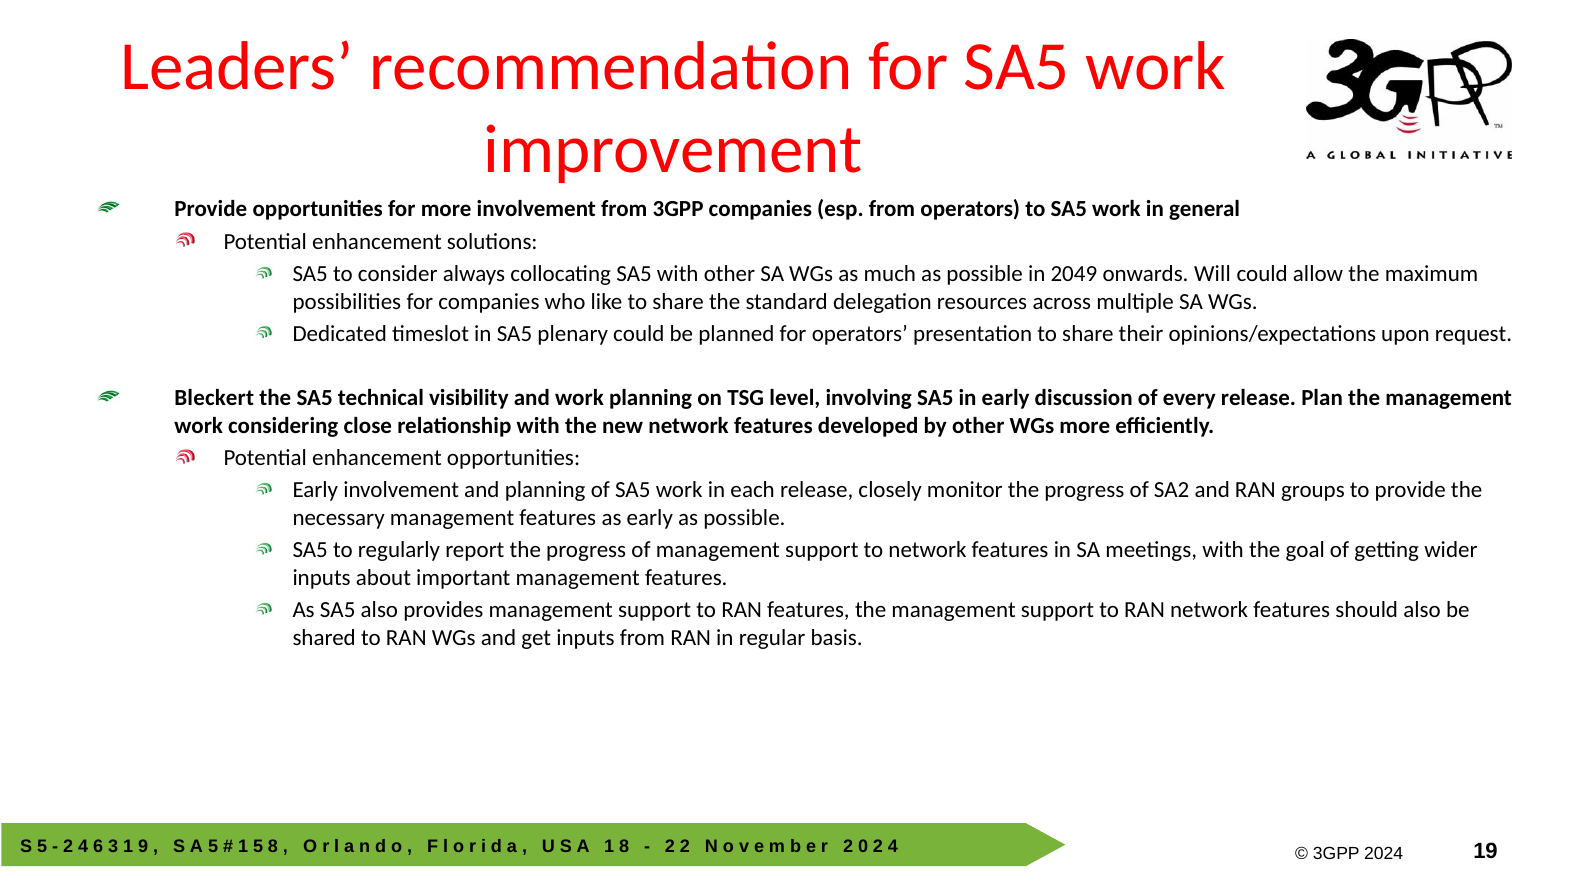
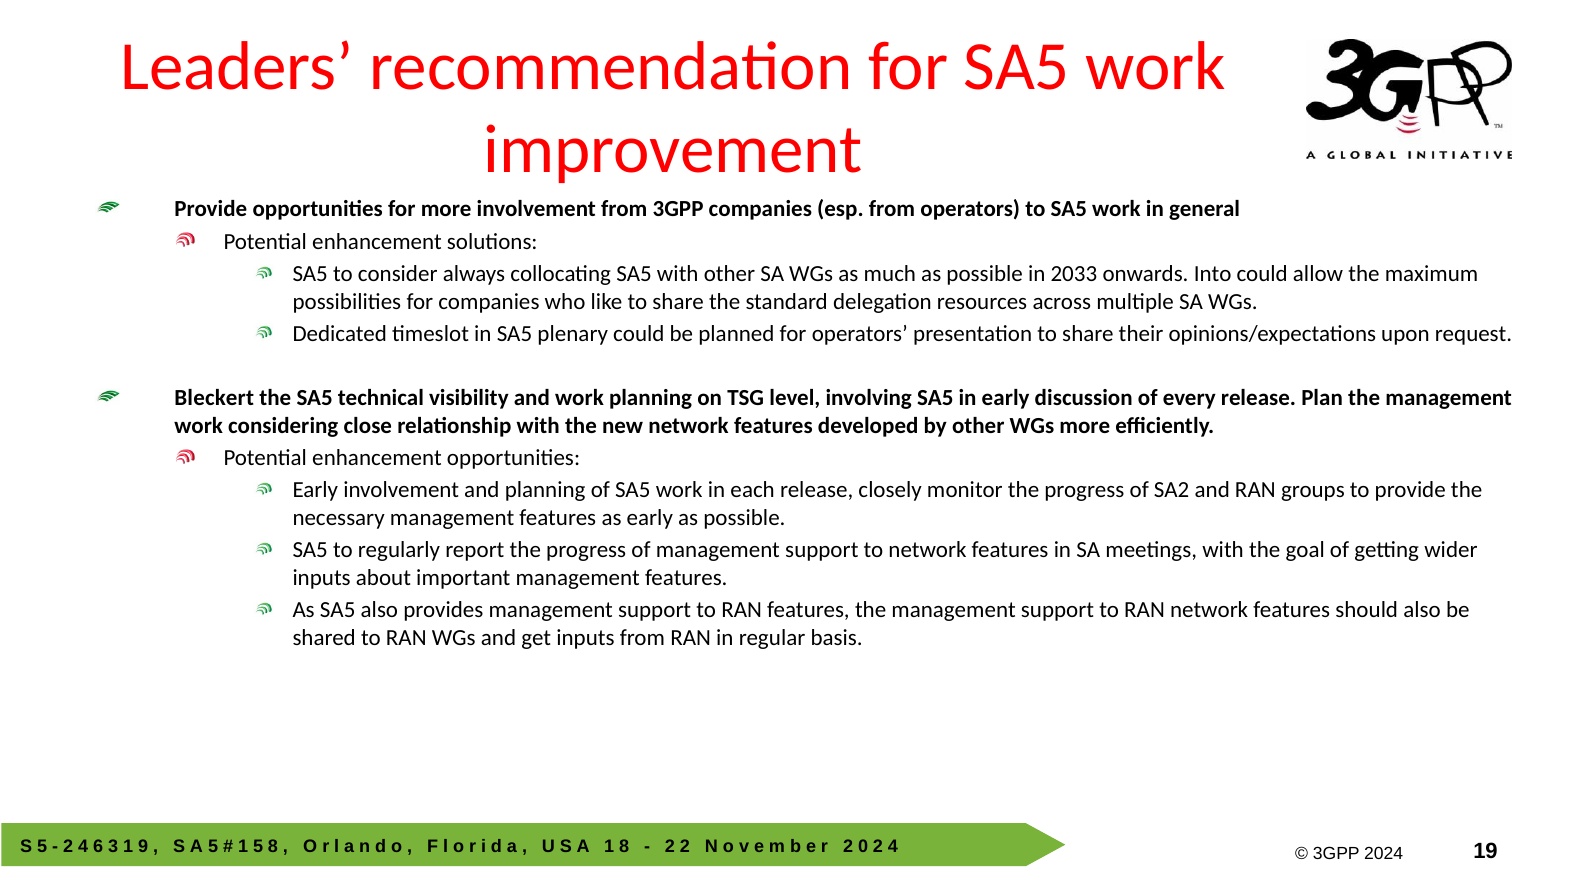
2049: 2049 -> 2033
Will: Will -> Into
